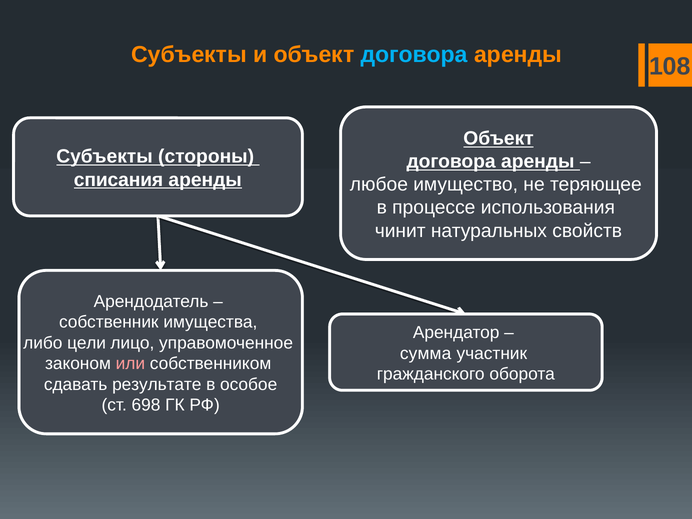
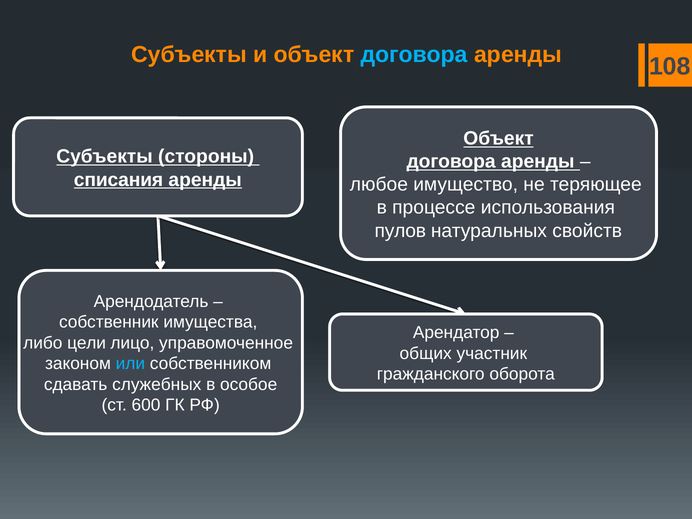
чинит: чинит -> пулов
сумма: сумма -> общих
или colour: pink -> light blue
результате: результате -> служебных
698: 698 -> 600
